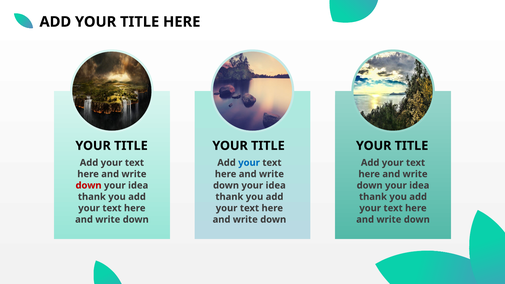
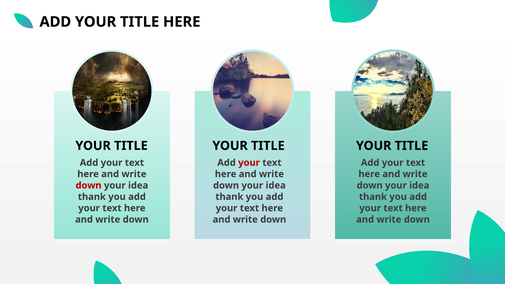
your at (249, 163) colour: blue -> red
